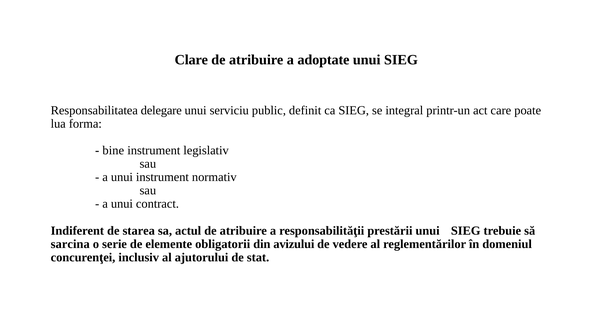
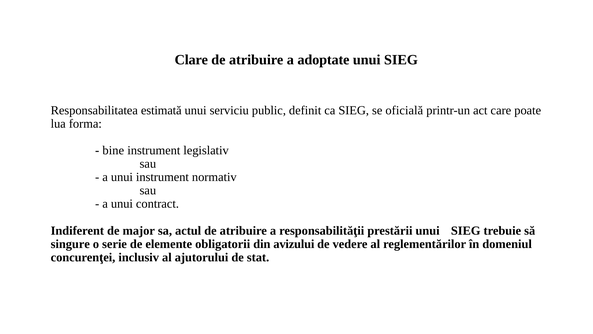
delegare: delegare -> estimată
integral: integral -> oficială
starea: starea -> major
sarcina: sarcina -> singure
